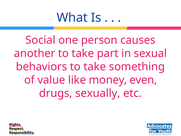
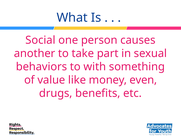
behaviors to take: take -> with
sexually: sexually -> benefits
